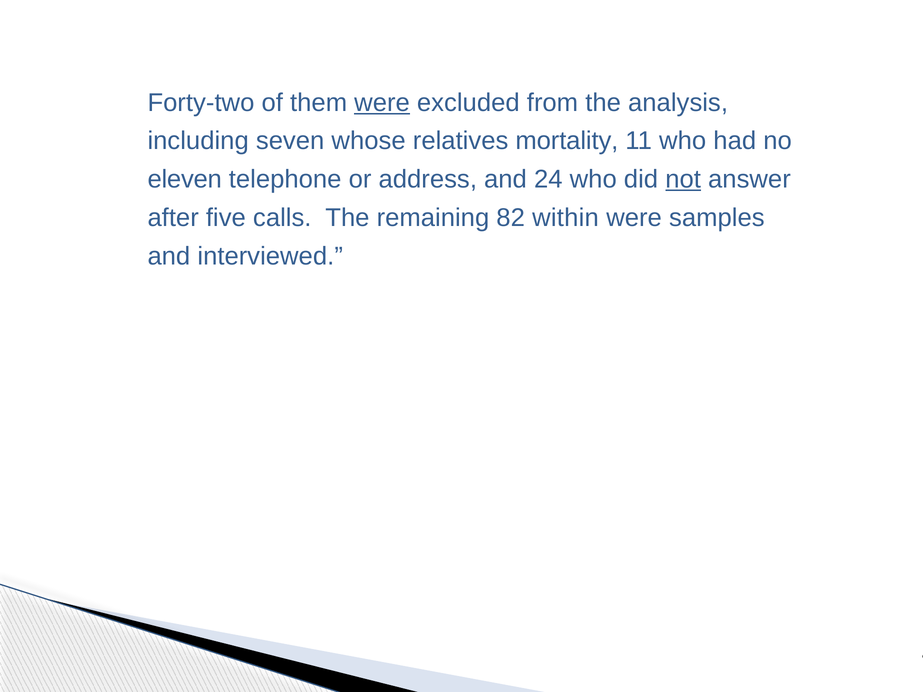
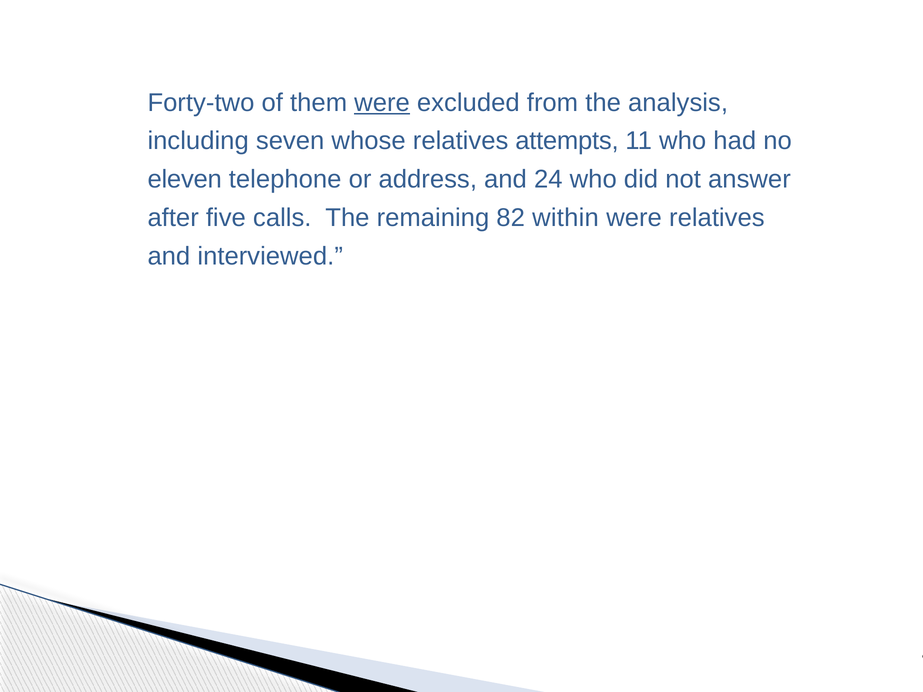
mortality: mortality -> attempts
not underline: present -> none
were samples: samples -> relatives
